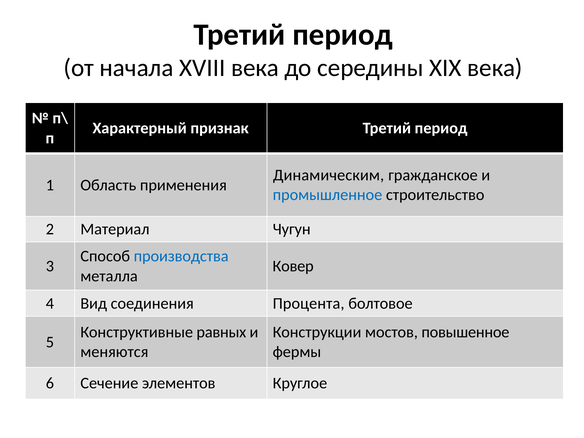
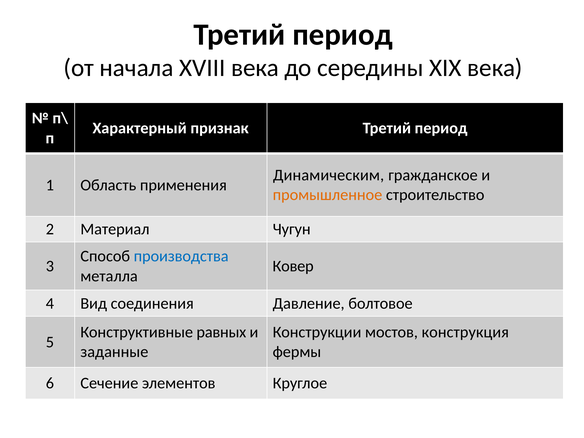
промышленное colour: blue -> orange
Процента: Процента -> Давление
повышенное: повышенное -> конструкция
меняются: меняются -> заданные
